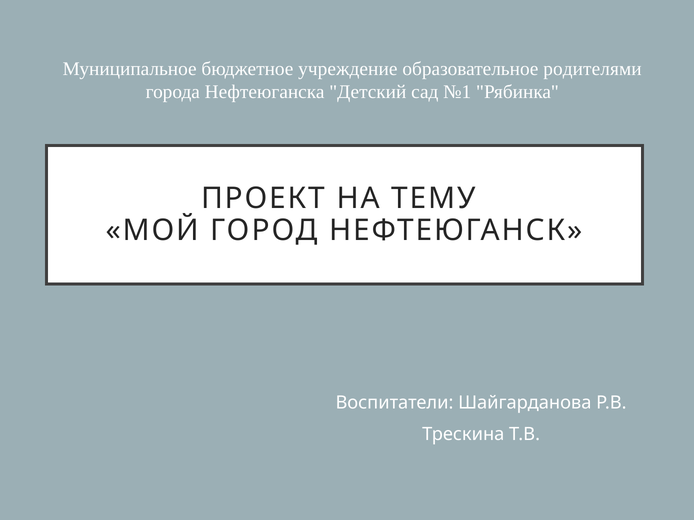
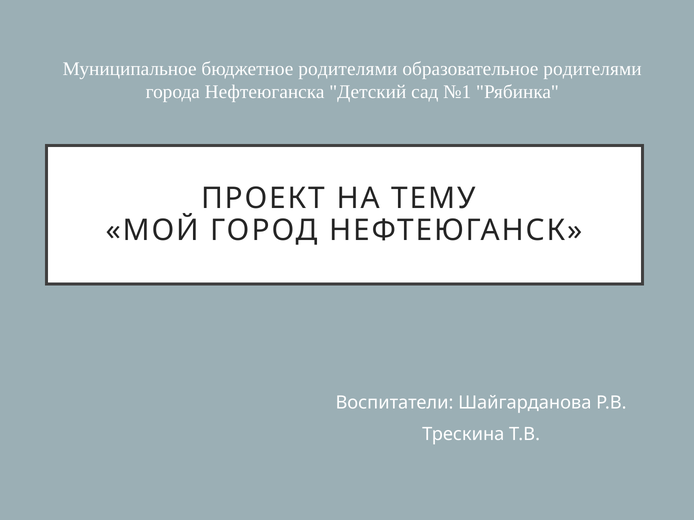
бюджетное учреждение: учреждение -> родителями
